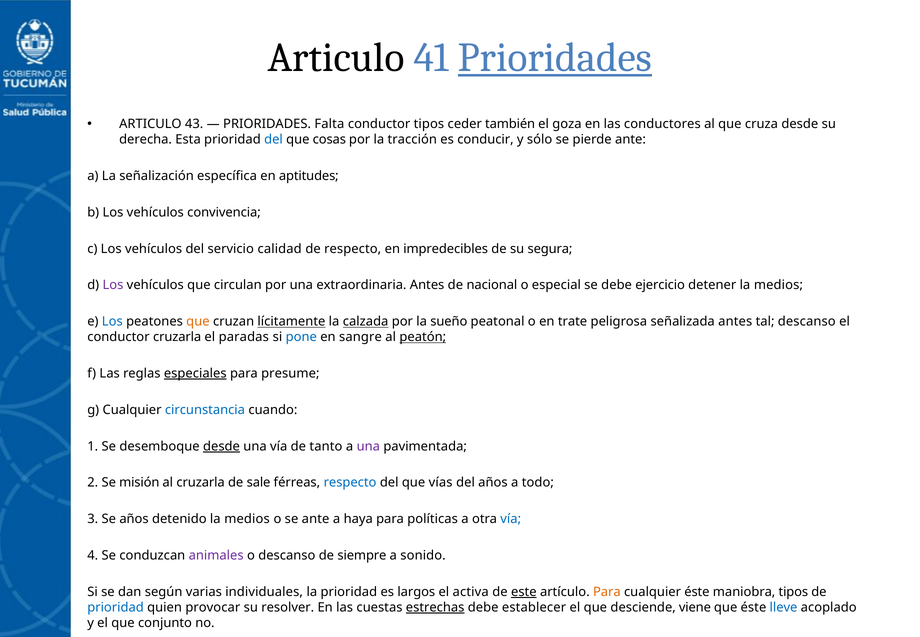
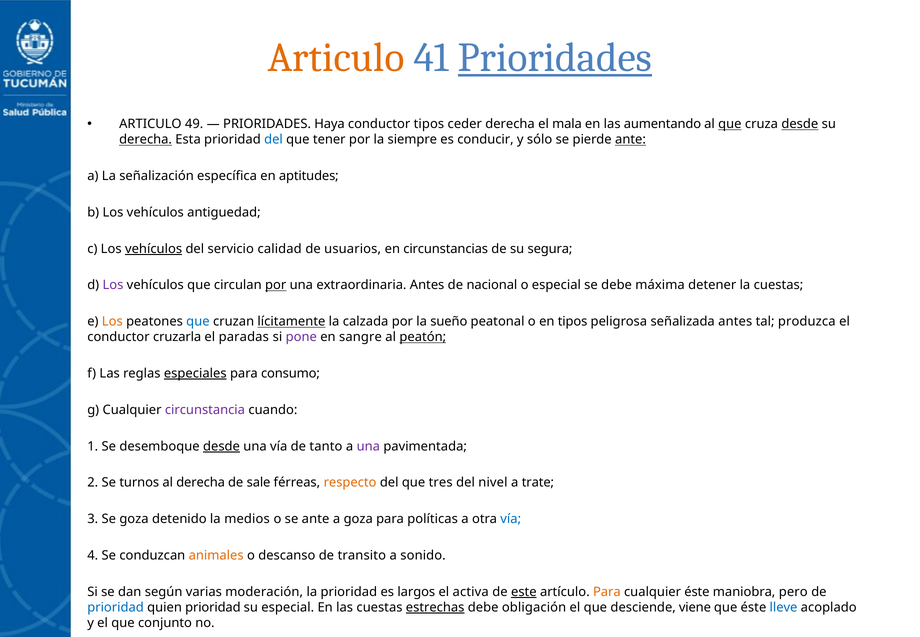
Articulo at (336, 57) colour: black -> orange
43: 43 -> 49
Falta: Falta -> Haya
ceder también: también -> derecha
goza: goza -> mala
conductores: conductores -> aumentando
que at (730, 124) underline: none -> present
desde at (800, 124) underline: none -> present
derecha at (146, 140) underline: none -> present
cosas: cosas -> tener
tracción: tracción -> siempre
ante at (630, 140) underline: none -> present
convivencia: convivencia -> antiguedad
vehículos at (154, 249) underline: none -> present
de respecto: respecto -> usuarios
impredecibles: impredecibles -> circunstancias
por at (276, 285) underline: none -> present
ejercicio: ejercicio -> máxima
detener la medios: medios -> cuestas
Los at (112, 322) colour: blue -> orange
que at (198, 322) colour: orange -> blue
calzada underline: present -> none
en trate: trate -> tipos
tal descanso: descanso -> produzca
pone colour: blue -> purple
presume: presume -> consumo
circunstancia colour: blue -> purple
misión: misión -> turnos
al cruzarla: cruzarla -> derecha
respecto at (350, 483) colour: blue -> orange
vías: vías -> tres
del años: años -> nivel
todo: todo -> trate
Se años: años -> goza
a haya: haya -> goza
animales colour: purple -> orange
siempre: siempre -> transito
individuales: individuales -> moderación
maniobra tipos: tipos -> pero
quien provocar: provocar -> prioridad
su resolver: resolver -> especial
establecer: establecer -> obligación
